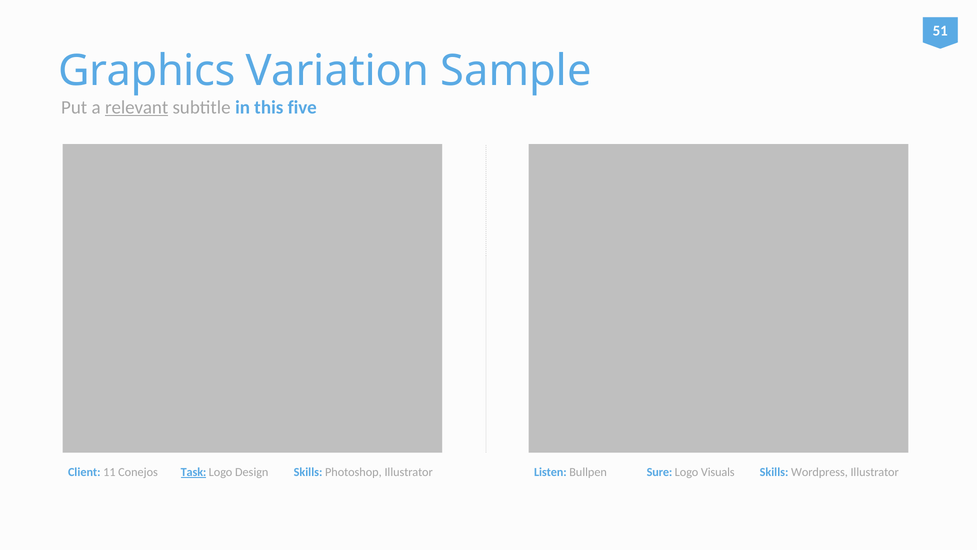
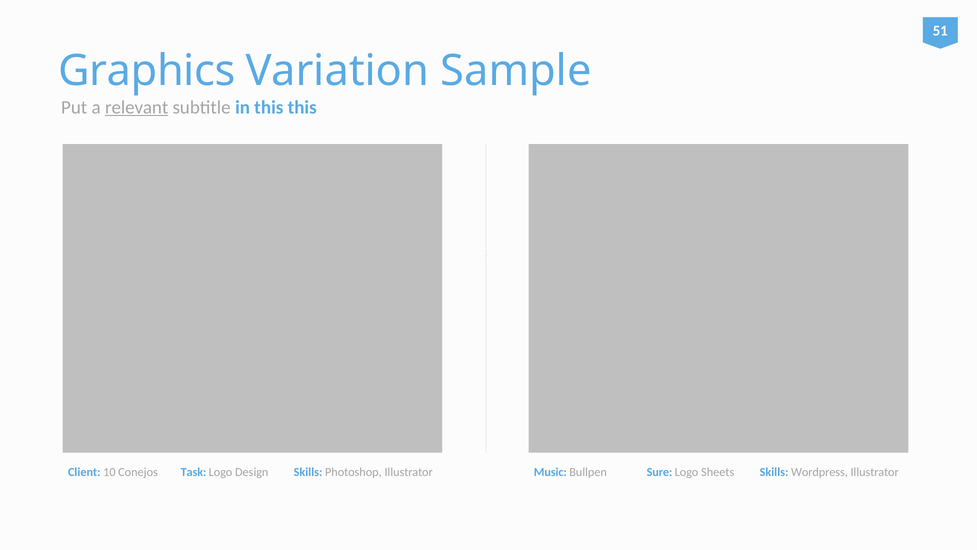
this five: five -> this
11: 11 -> 10
Task underline: present -> none
Listen: Listen -> Music
Visuals: Visuals -> Sheets
